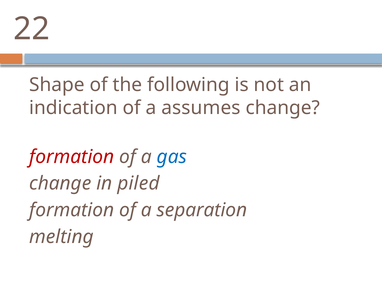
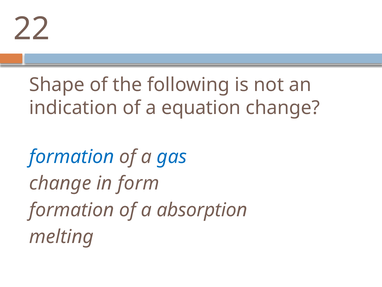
assumes: assumes -> equation
formation at (72, 156) colour: red -> blue
piled: piled -> form
separation: separation -> absorption
